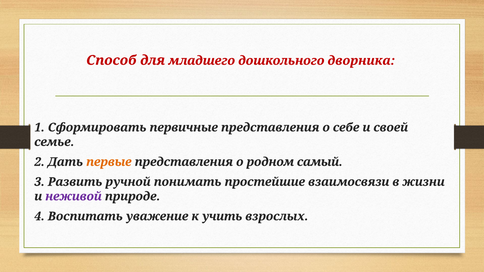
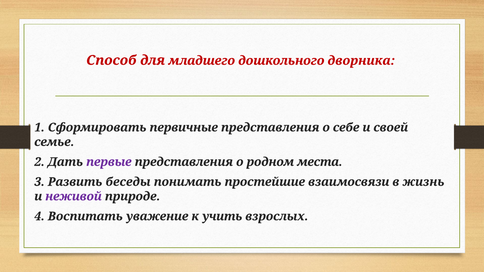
первые colour: orange -> purple
самый: самый -> места
ручной: ручной -> беседы
жизни: жизни -> жизнь
